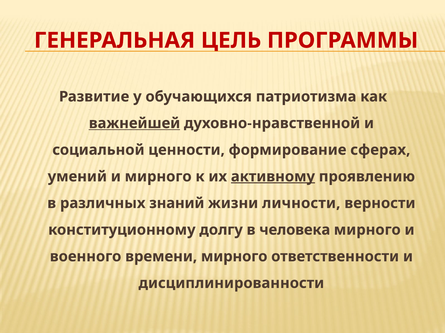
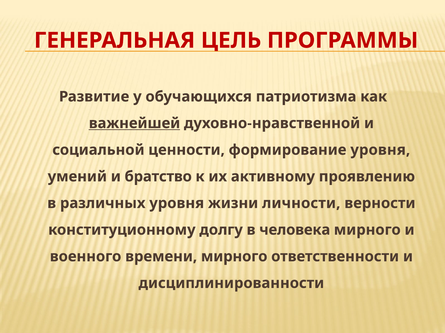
формирование сферах: сферах -> уровня
и мирного: мирного -> братство
активному underline: present -> none
различных знаний: знаний -> уровня
